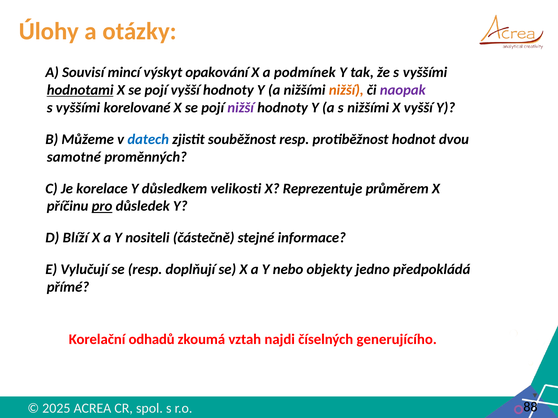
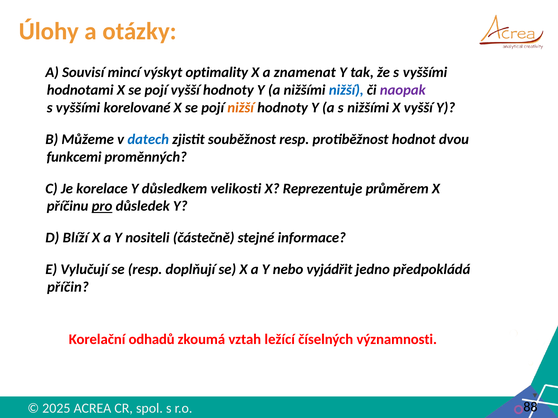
opakování: opakování -> optimality
podmínek: podmínek -> znamenat
hodnotami underline: present -> none
nižší at (346, 90) colour: orange -> blue
nižší at (241, 108) colour: purple -> orange
samotné: samotné -> funkcemi
objekty: objekty -> vyjádřit
přímé: přímé -> příčin
najdi: najdi -> ležící
generujícího: generujícího -> významnosti
